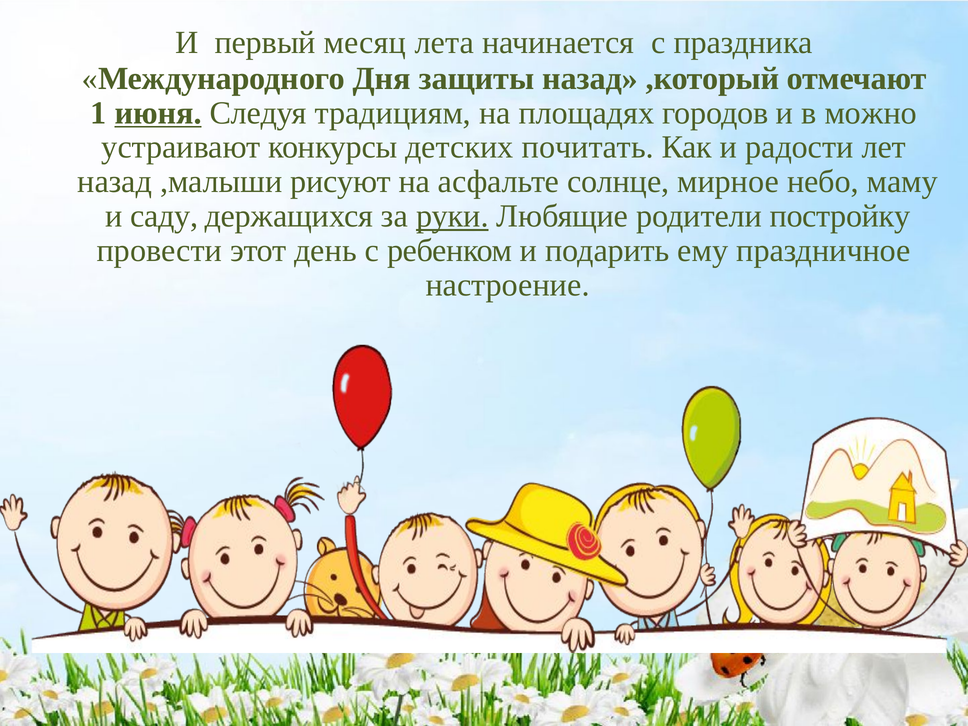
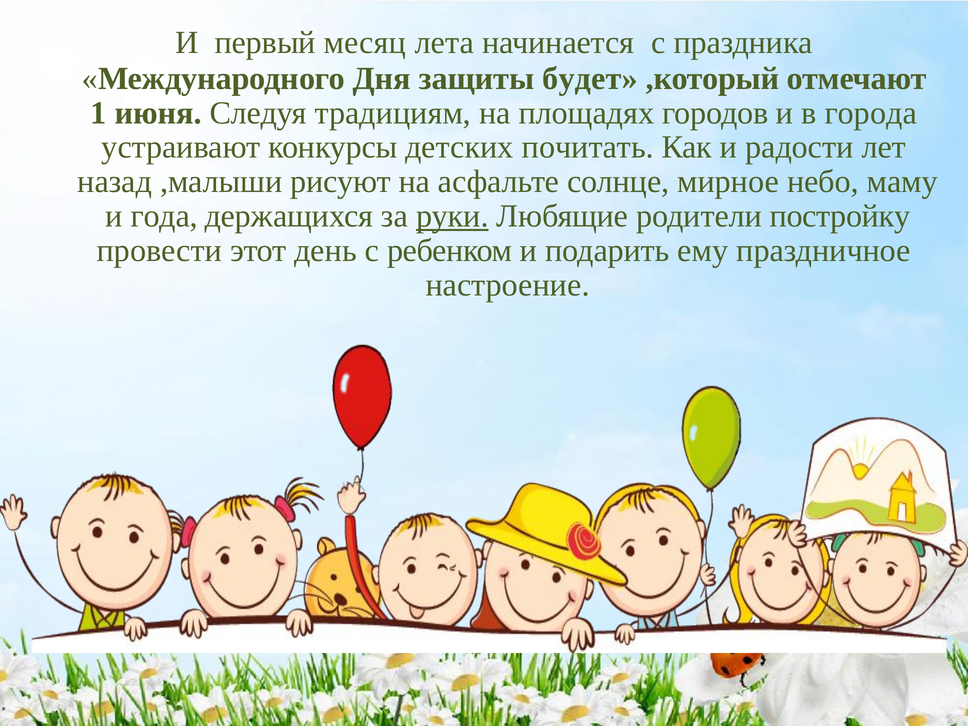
защиты назад: назад -> будет
июня underline: present -> none
можно: можно -> города
саду: саду -> года
